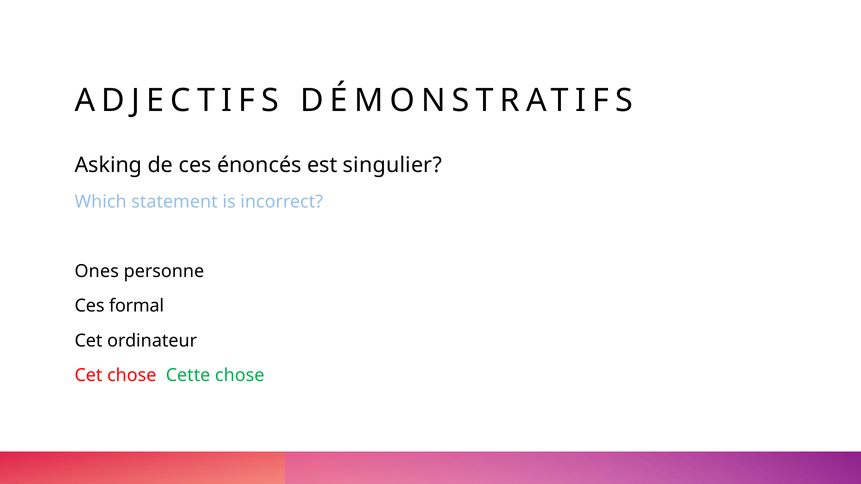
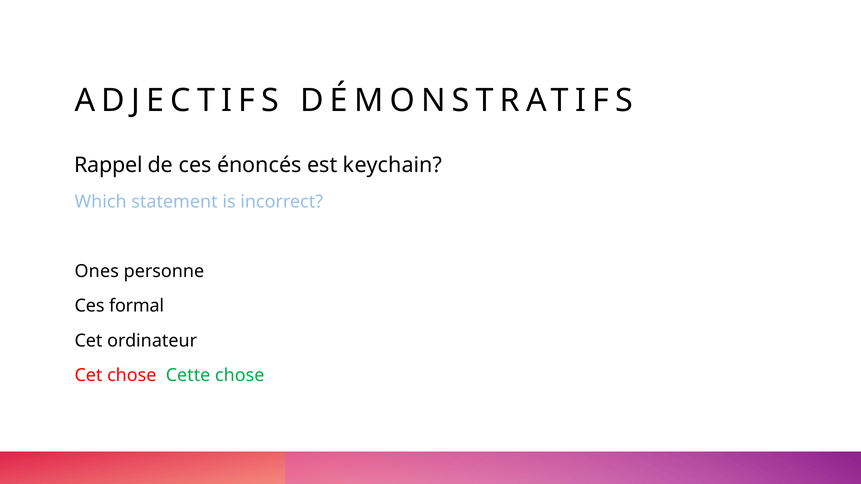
Asking: Asking -> Rappel
singulier: singulier -> keychain
